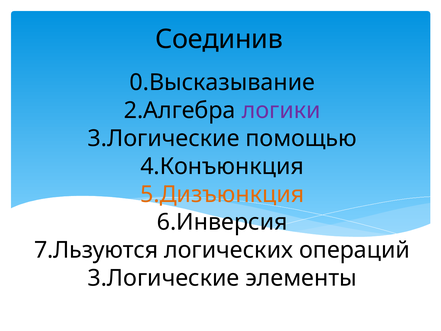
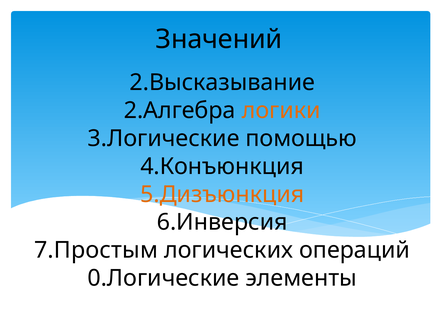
Соединив: Соединив -> Значений
0.Высказывание: 0.Высказывание -> 2.Высказывание
логики colour: purple -> orange
7.Льзуются: 7.Льзуются -> 7.Простым
3.Логические at (163, 278): 3.Логические -> 0.Логические
